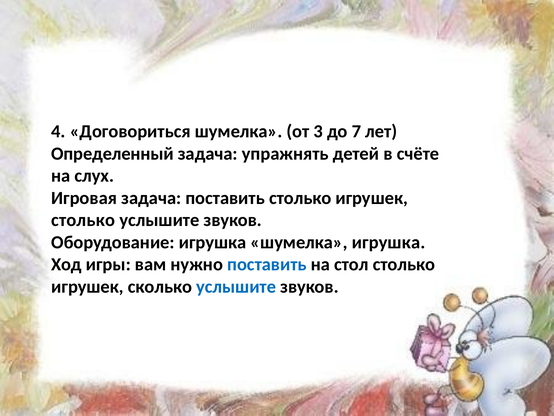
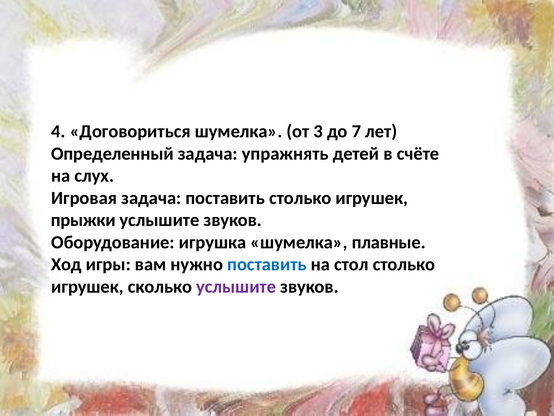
столько at (83, 220): столько -> прыжки
шумелка игрушка: игрушка -> плавные
услышите at (236, 286) colour: blue -> purple
